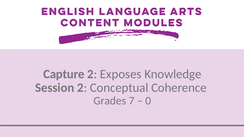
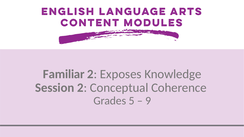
Capture: Capture -> Familiar
7: 7 -> 5
0: 0 -> 9
